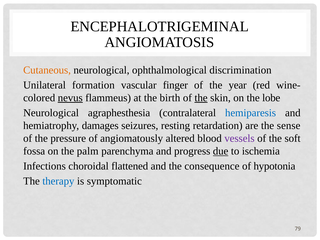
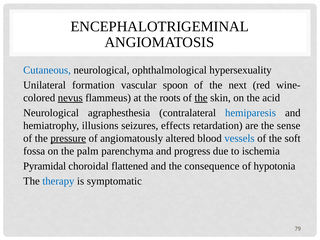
Cutaneous colour: orange -> blue
discrimination: discrimination -> hypersexuality
finger: finger -> spoon
year: year -> next
birth: birth -> roots
lobe: lobe -> acid
damages: damages -> illusions
resting: resting -> effects
pressure underline: none -> present
vessels colour: purple -> blue
due underline: present -> none
Infections: Infections -> Pyramidal
